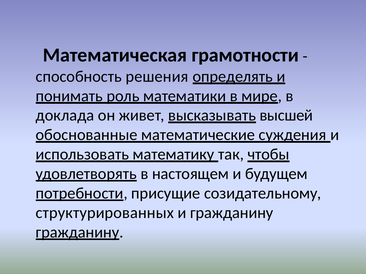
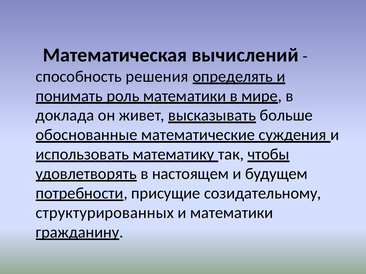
грамотности: грамотности -> вычислений
высшей: высшей -> больше
и гражданину: гражданину -> математики
